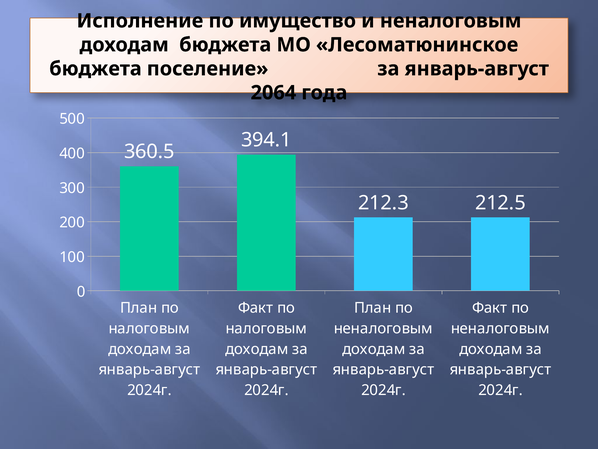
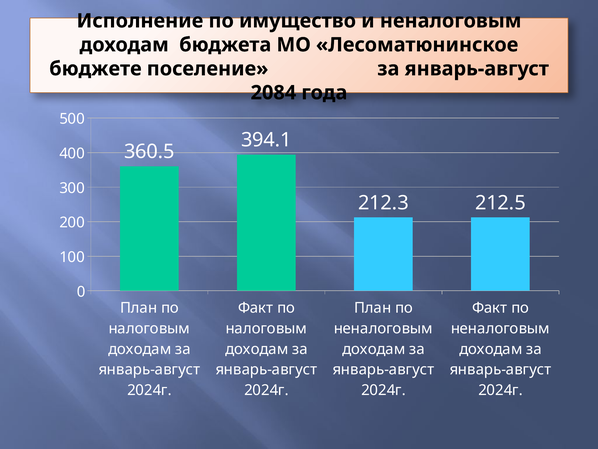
бюджета at (95, 69): бюджета -> бюджете
2064: 2064 -> 2084
